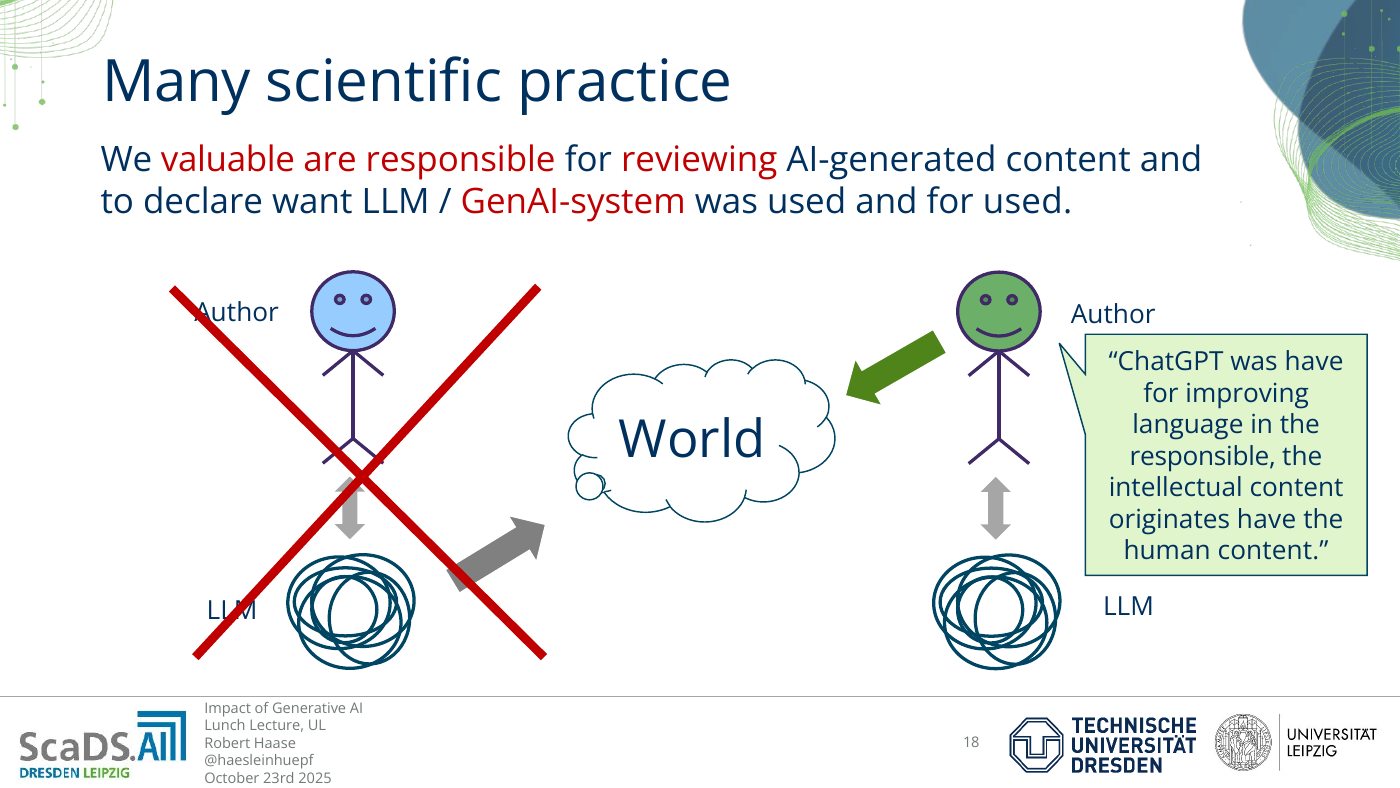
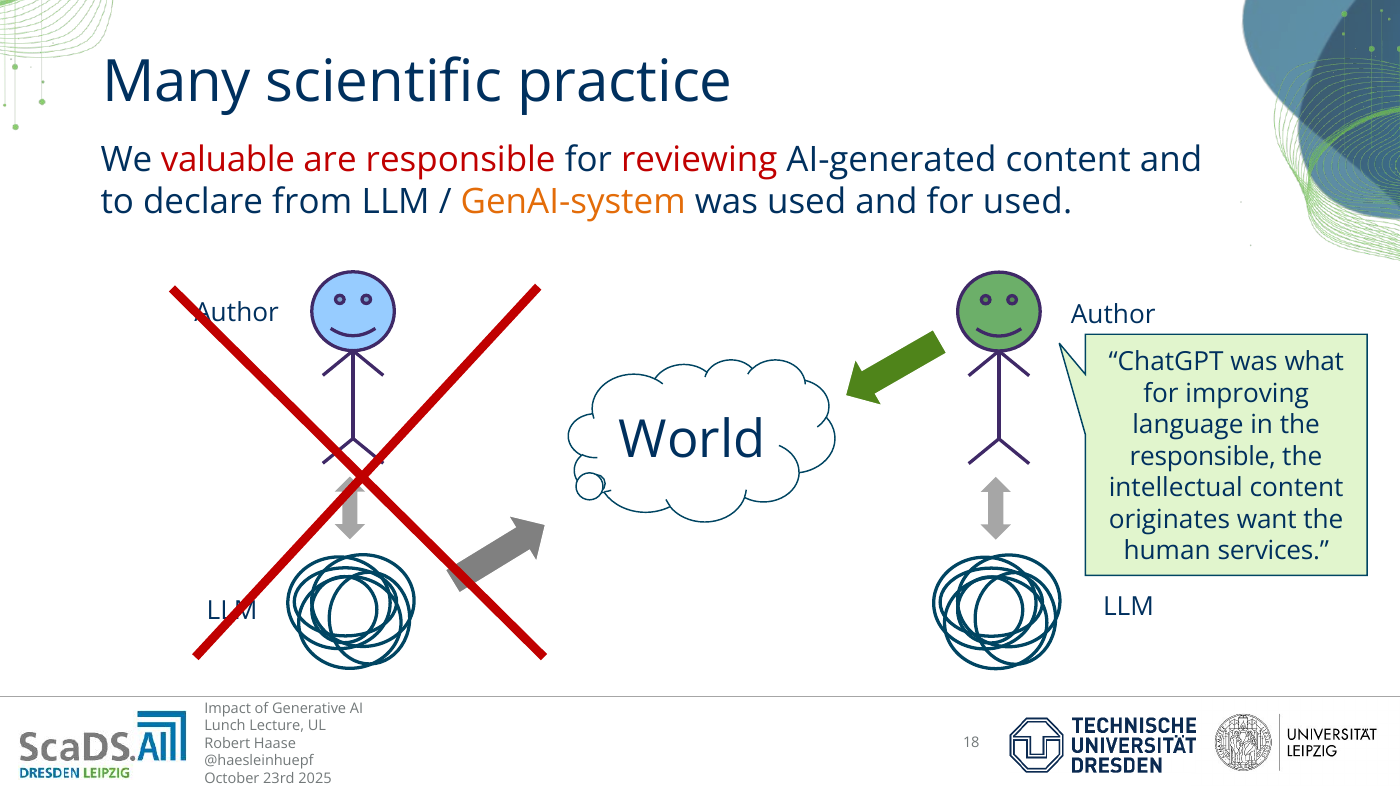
want: want -> from
GenAI-system colour: red -> orange
was have: have -> what
originates have: have -> want
human content: content -> services
